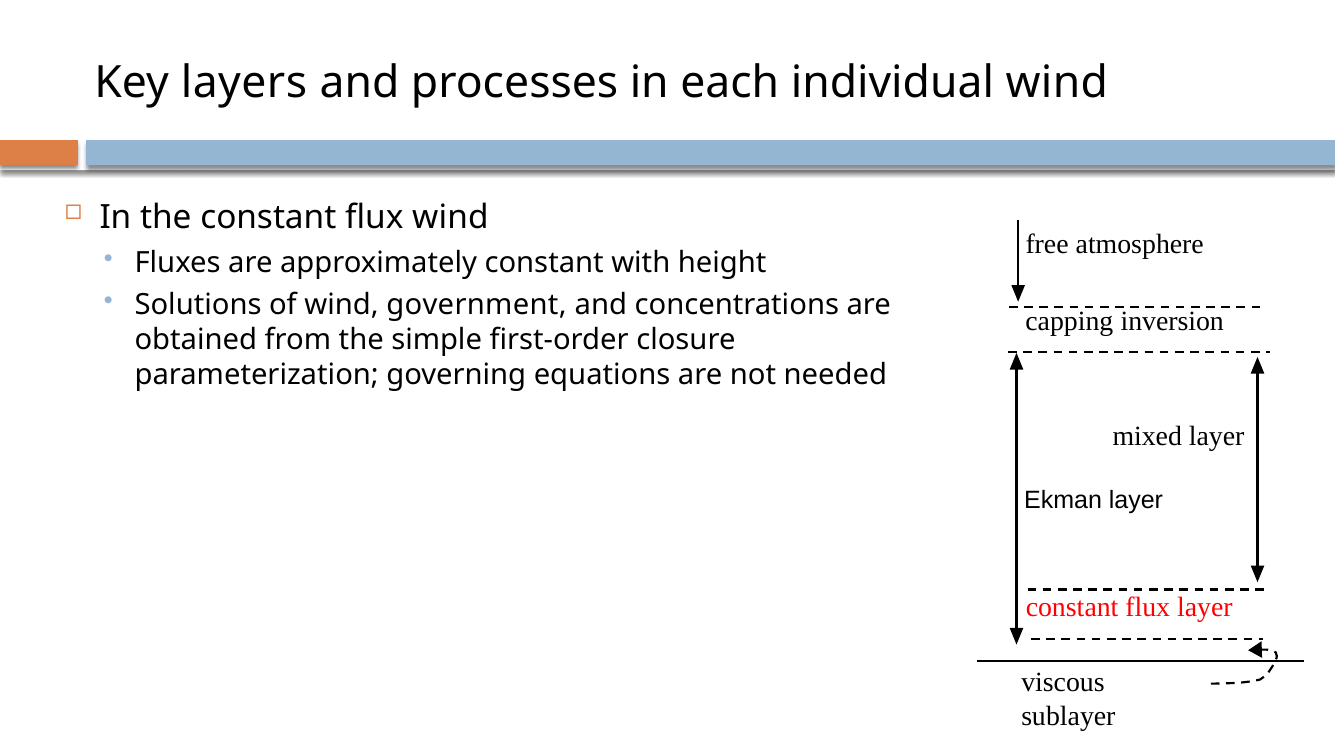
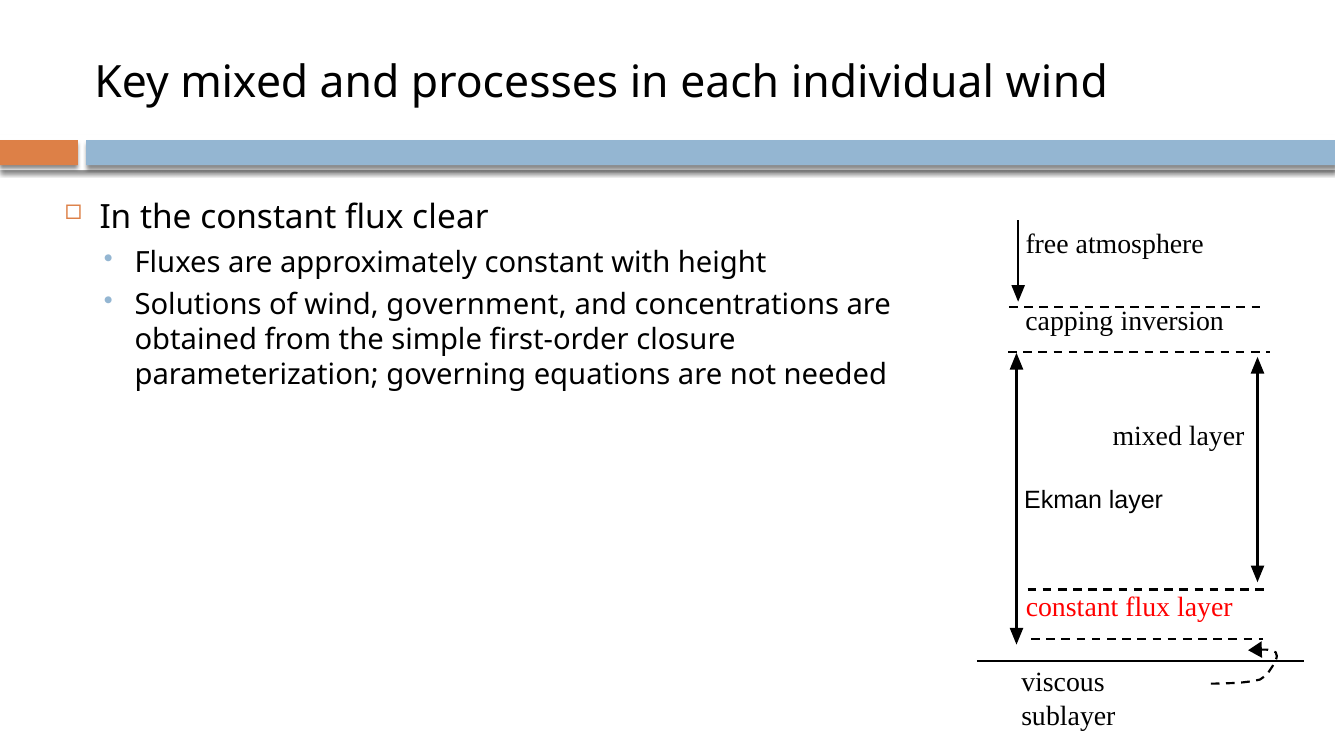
Key layers: layers -> mixed
flux wind: wind -> clear
